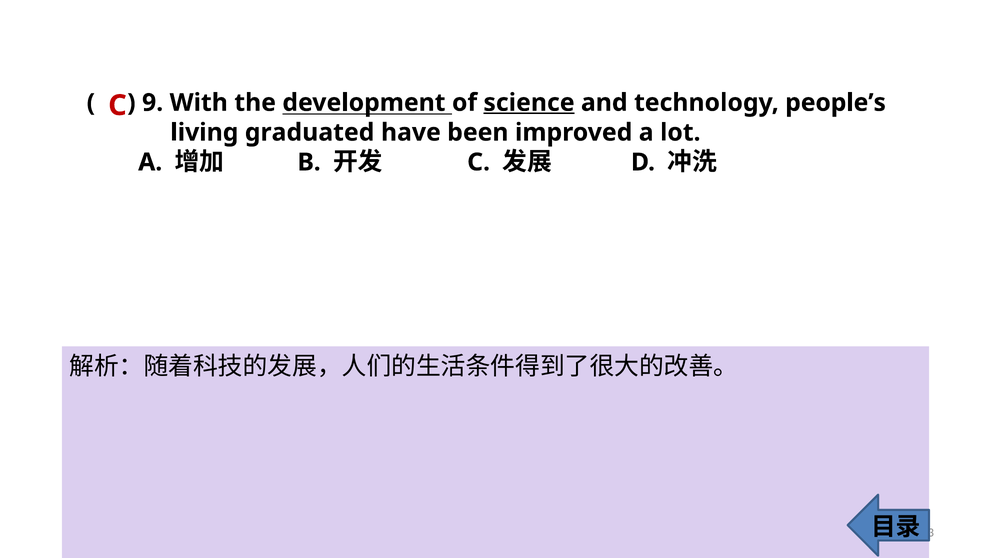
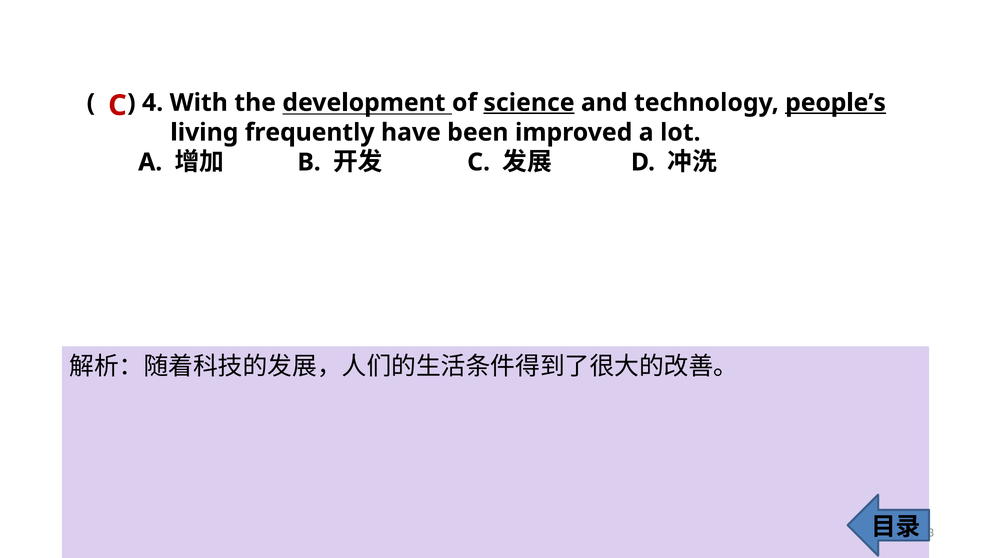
9: 9 -> 4
people’s underline: none -> present
graduated: graduated -> frequently
